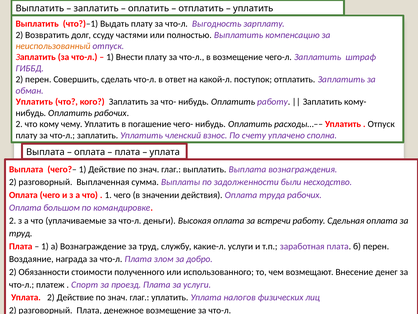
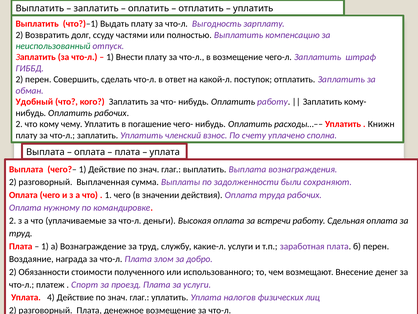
неиспользованный colour: orange -> green
Уплатить at (34, 102): Уплатить -> Удобный
Отпуск at (381, 124): Отпуск -> Книжн
несходство: несходство -> сохраняют
большом: большом -> нужному
Уплата 2: 2 -> 4
